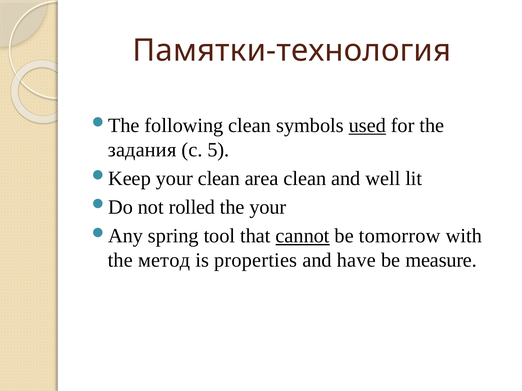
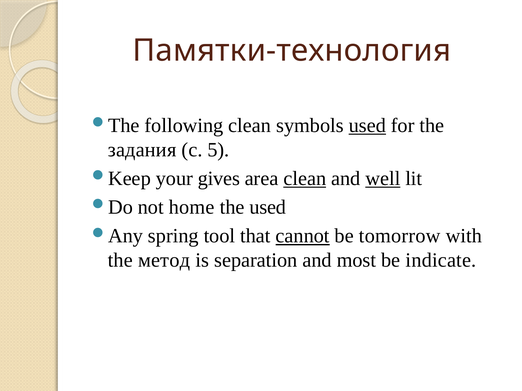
your clean: clean -> gives
clean at (305, 179) underline: none -> present
well underline: none -> present
rolled: rolled -> home
the your: your -> used
properties: properties -> separation
have: have -> most
measure: measure -> indicate
